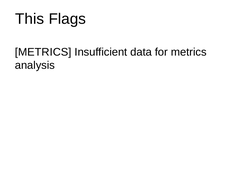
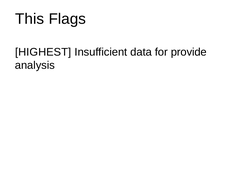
METRICS at (43, 52): METRICS -> HIGHEST
for metrics: metrics -> provide
